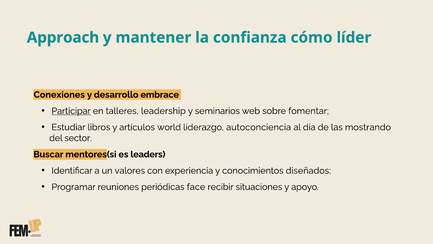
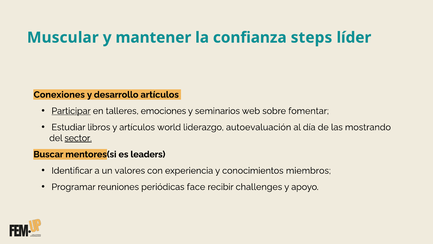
Approach: Approach -> Muscular
cómo: cómo -> steps
desarrollo embrace: embrace -> artículos
leadership: leadership -> emociones
autoconciencia: autoconciencia -> autoevaluación
sector underline: none -> present
diseñados: diseñados -> miembros
situaciones: situaciones -> challenges
